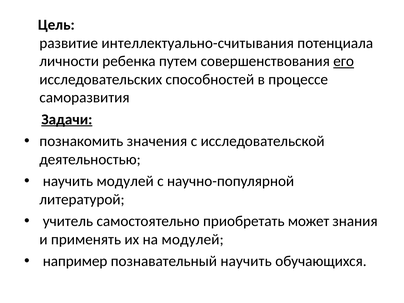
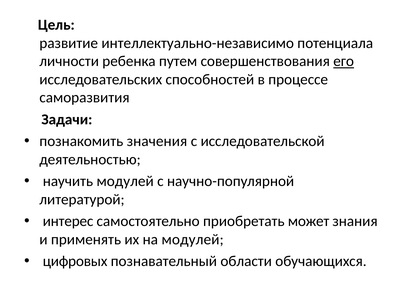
интеллектуально-считывания: интеллектуально-считывания -> интеллектуально-независимо
Задачи underline: present -> none
учитель: учитель -> интерес
например: например -> цифровых
познавательный научить: научить -> области
